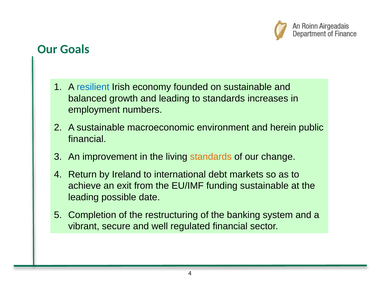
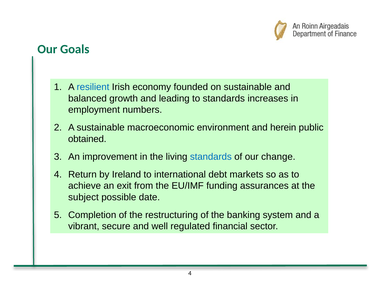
financial at (87, 139): financial -> obtained
standards at (211, 157) colour: orange -> blue
funding sustainable: sustainable -> assurances
leading at (83, 197): leading -> subject
